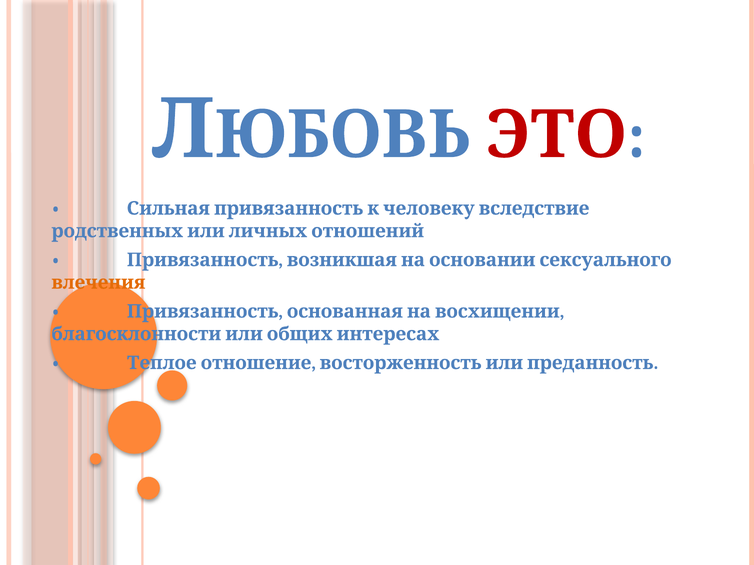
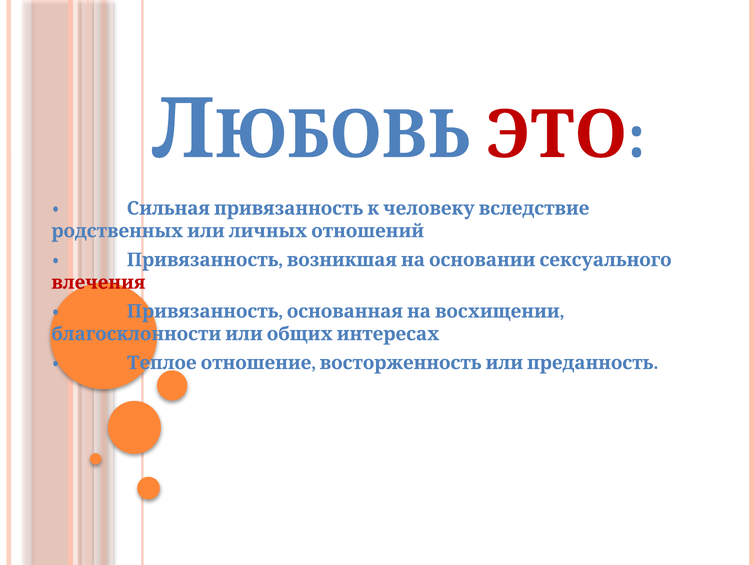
влечения colour: orange -> red
